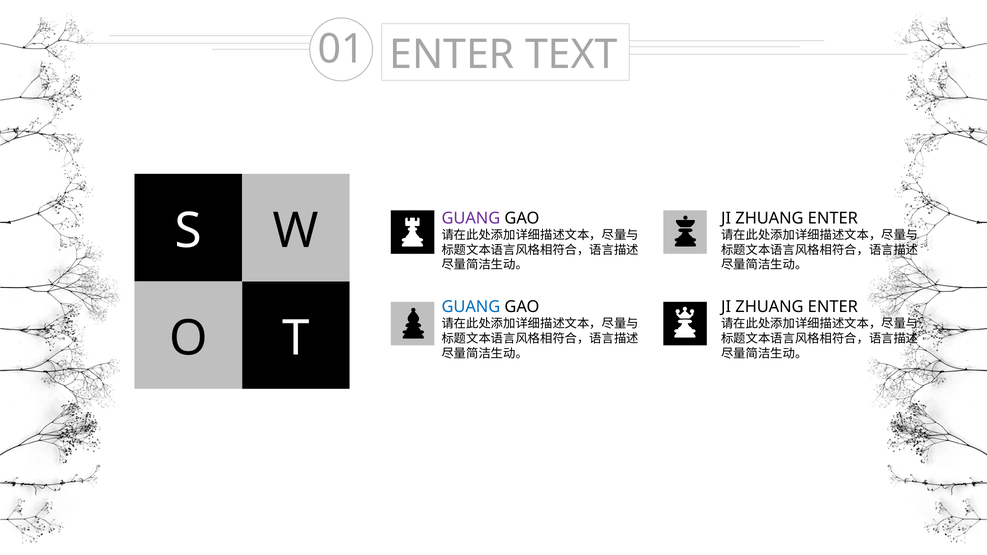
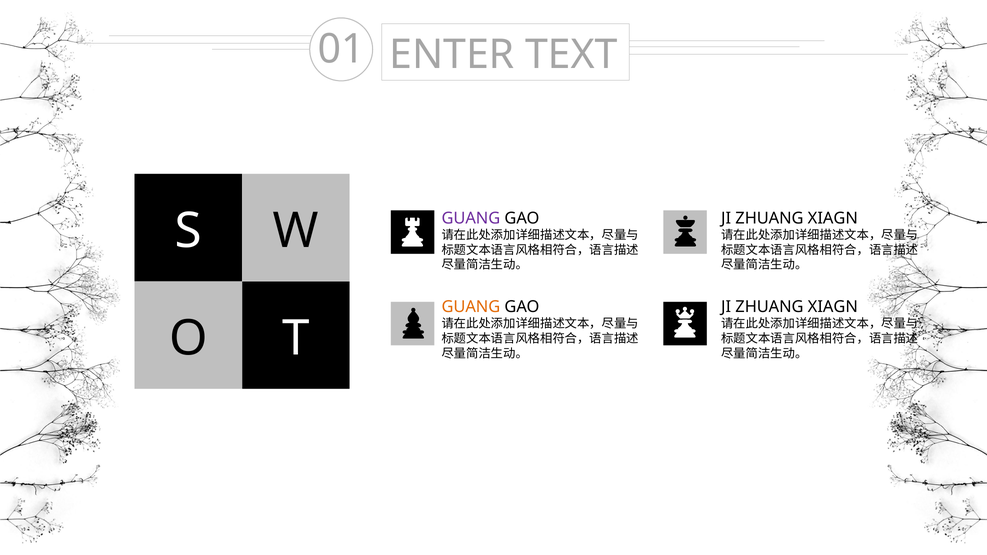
ENTER at (833, 218): ENTER -> XIAGN
GUANG at (471, 307) colour: blue -> orange
ENTER at (833, 307): ENTER -> XIAGN
